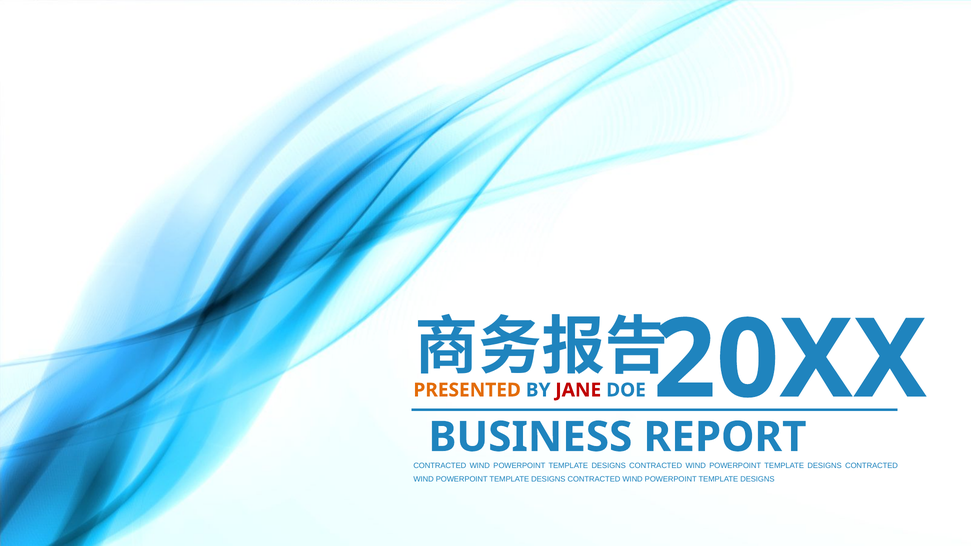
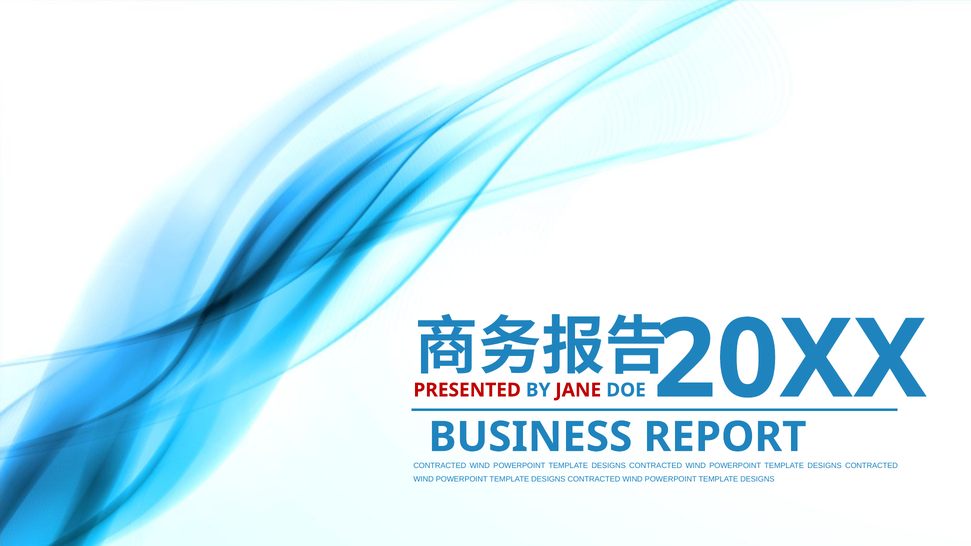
PRESENTED colour: orange -> red
